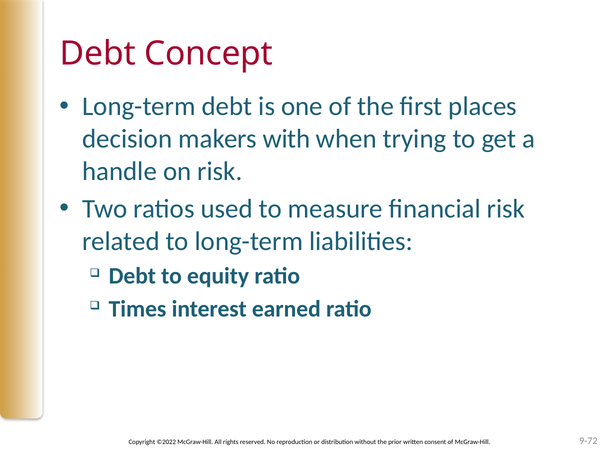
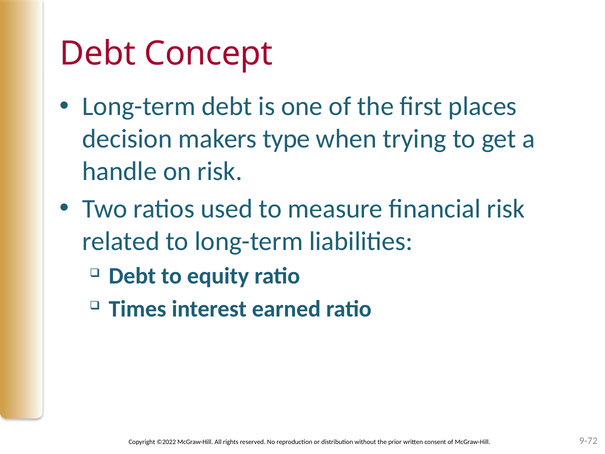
with: with -> type
